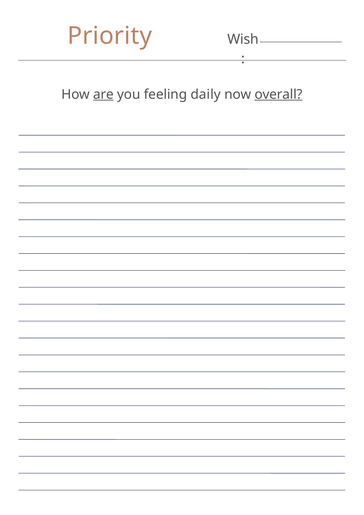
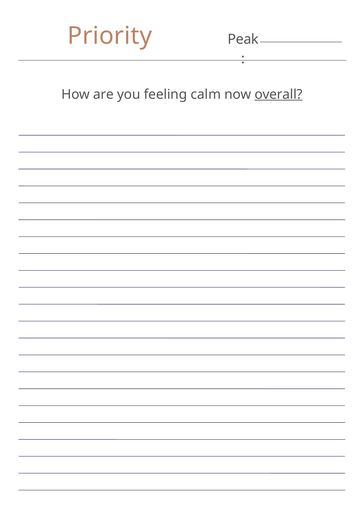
Wish: Wish -> Peak
are underline: present -> none
daily: daily -> calm
